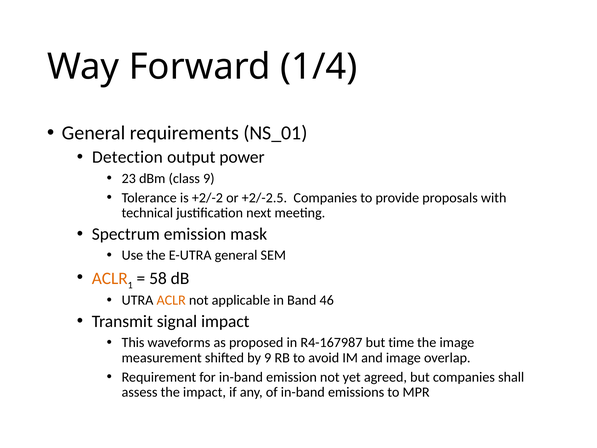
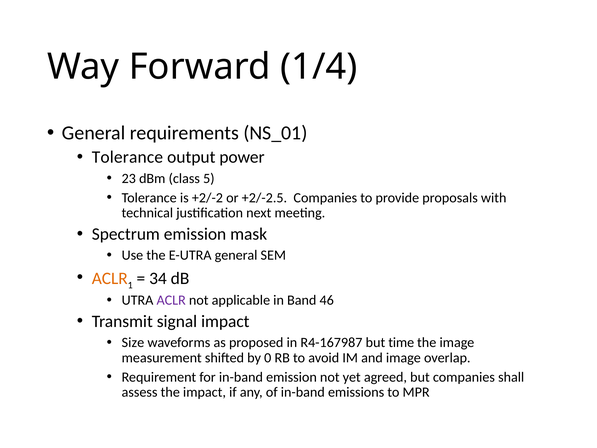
Detection at (127, 157): Detection -> Tolerance
class 9: 9 -> 5
58: 58 -> 34
ACLR at (171, 300) colour: orange -> purple
This: This -> Size
by 9: 9 -> 0
